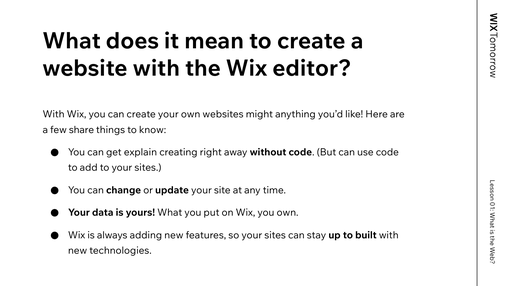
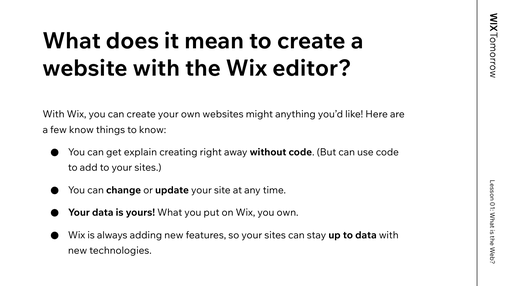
few share: share -> know
to built: built -> data
